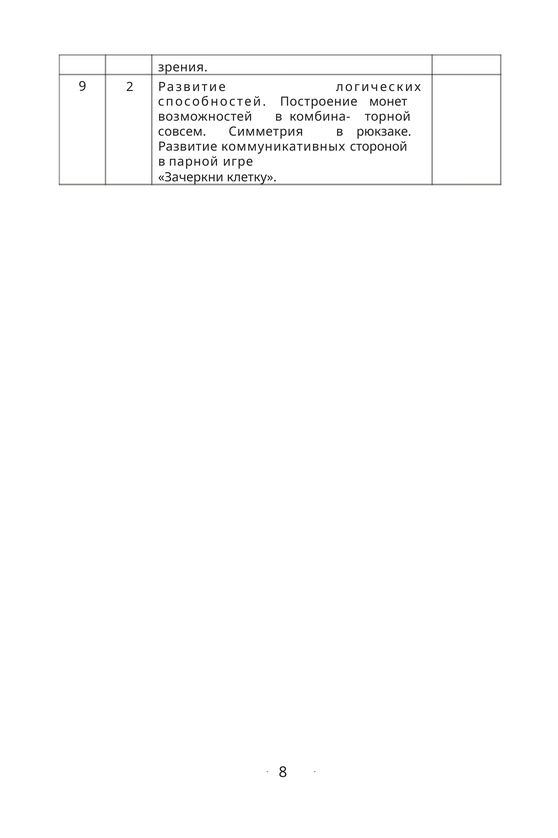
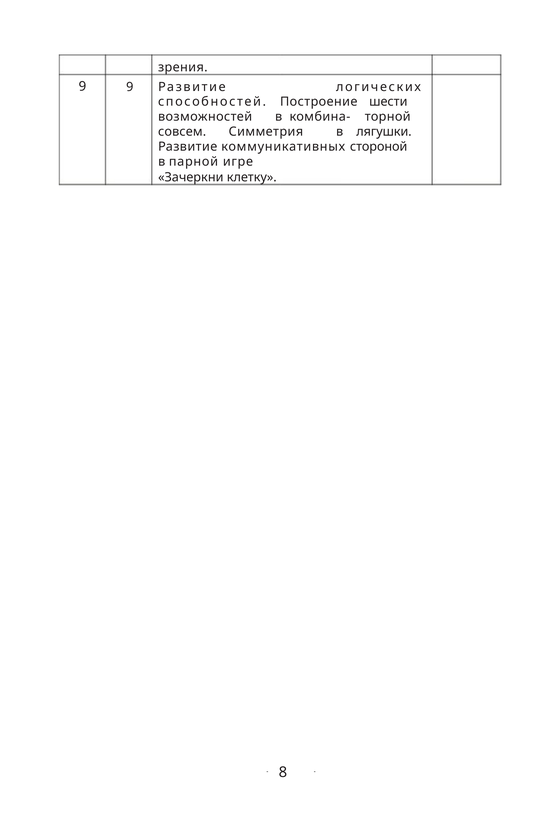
9 2: 2 -> 9
монет: монет -> шести
рюкзаке: рюкзаке -> лягушки
